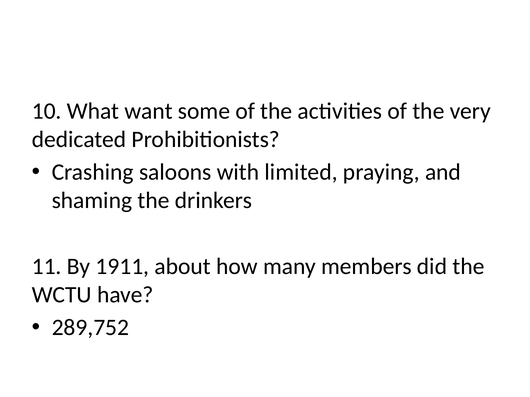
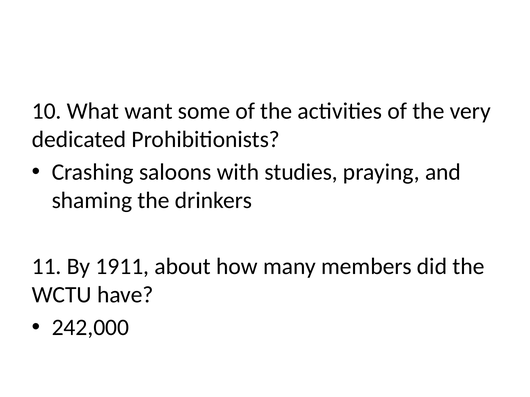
limited: limited -> studies
289,752: 289,752 -> 242,000
